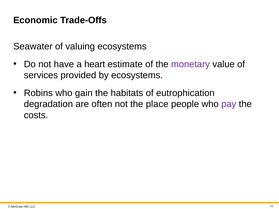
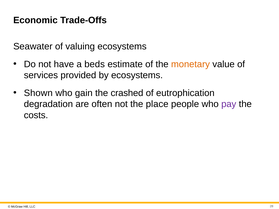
heart: heart -> beds
monetary colour: purple -> orange
Robins: Robins -> Shown
habitats: habitats -> crashed
